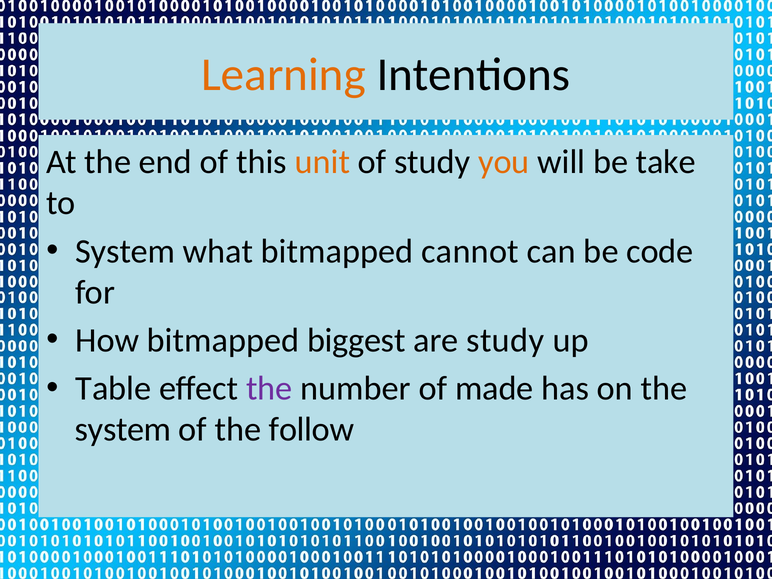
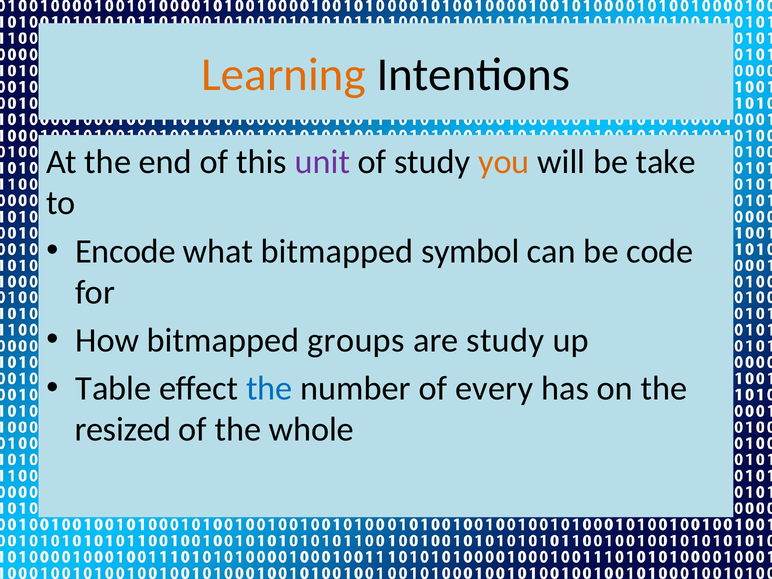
unit colour: orange -> purple
System at (125, 251): System -> Encode
cannot: cannot -> symbol
biggest: biggest -> groups
the at (269, 388) colour: purple -> blue
made: made -> every
system at (123, 430): system -> resized
follow: follow -> whole
